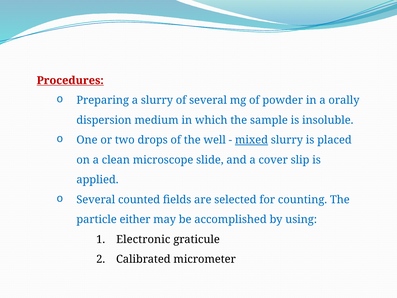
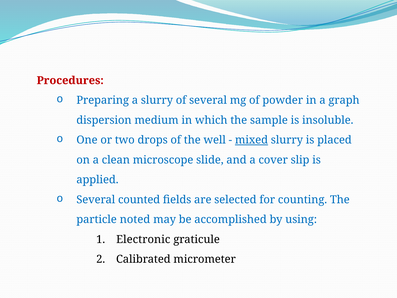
Procedures underline: present -> none
orally: orally -> graph
either: either -> noted
